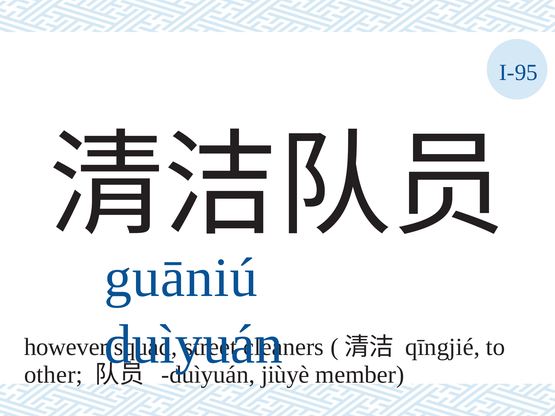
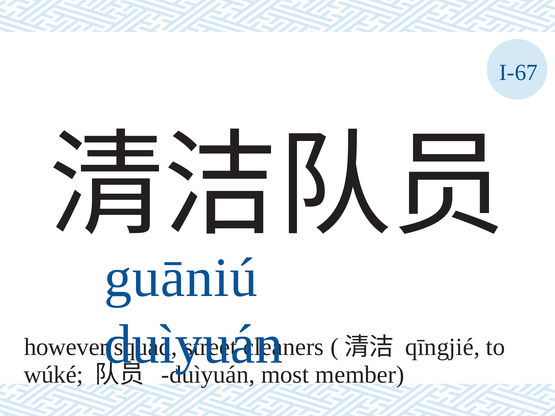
I-95: I-95 -> I-67
other: other -> wúké
jiùyè: jiùyè -> most
